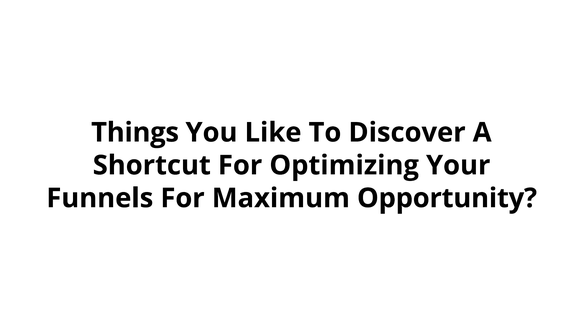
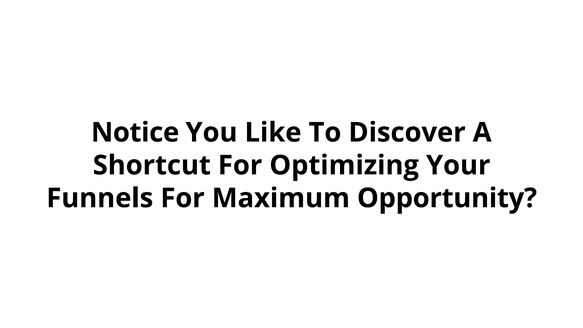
Things: Things -> Notice
